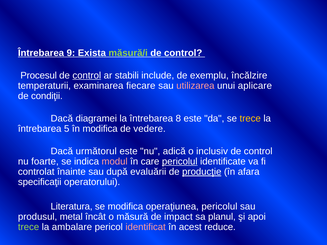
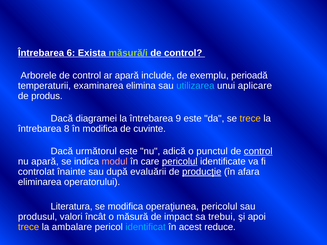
9: 9 -> 6
Procesul: Procesul -> Arborele
control at (87, 75) underline: present -> none
ar stabili: stabili -> apară
încălzire: încălzire -> perioadă
fiecare: fiecare -> elimina
utilizarea colour: pink -> light blue
condiţii: condiţii -> produs
8: 8 -> 9
5: 5 -> 8
vedere: vedere -> cuvinte
inclusiv: inclusiv -> punctul
control at (258, 151) underline: none -> present
nu foarte: foarte -> apară
specificaţii: specificaţii -> eliminarea
metal: metal -> valori
planul: planul -> trebui
trece at (29, 227) colour: light green -> yellow
identificat colour: pink -> light blue
